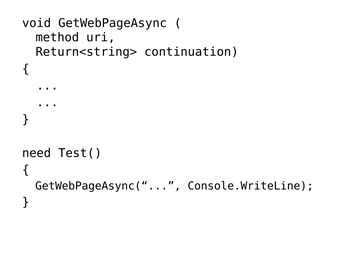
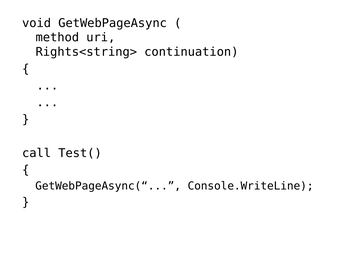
Return<string>: Return<string> -> Rights<string>
need: need -> call
